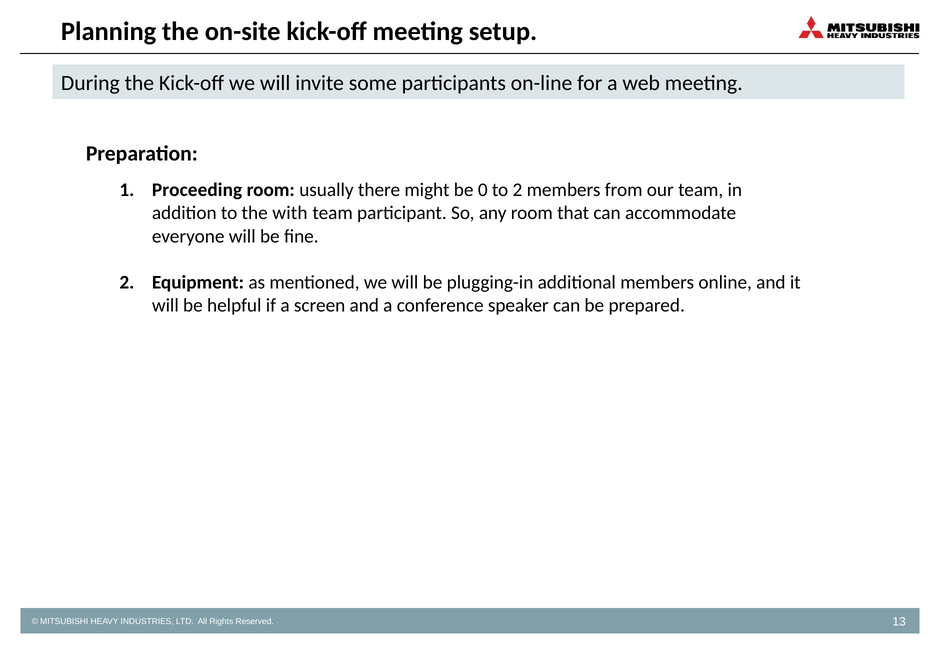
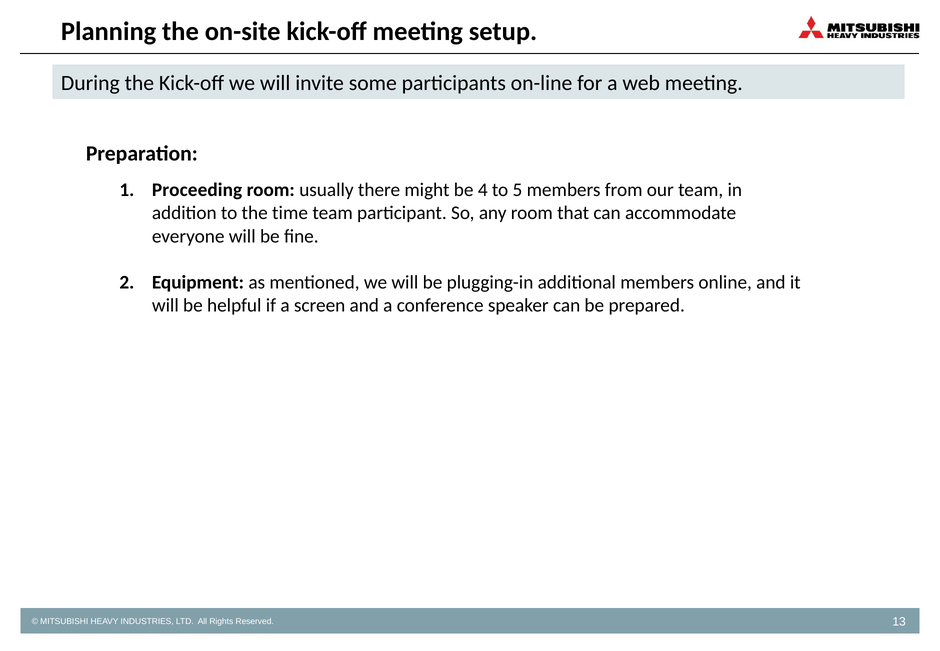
0: 0 -> 4
to 2: 2 -> 5
with: with -> time
